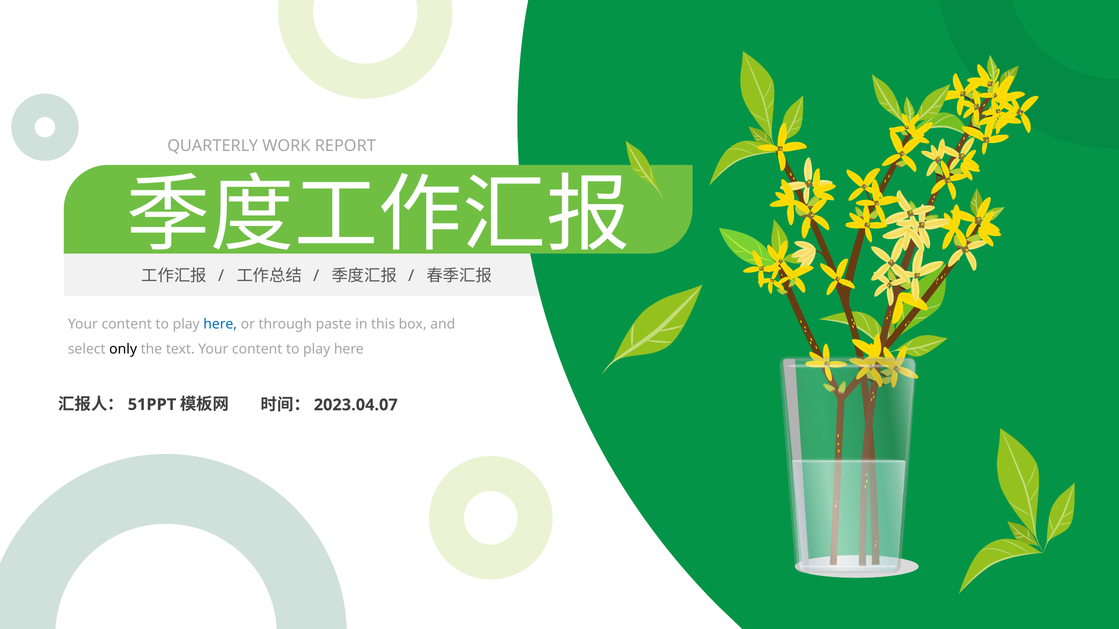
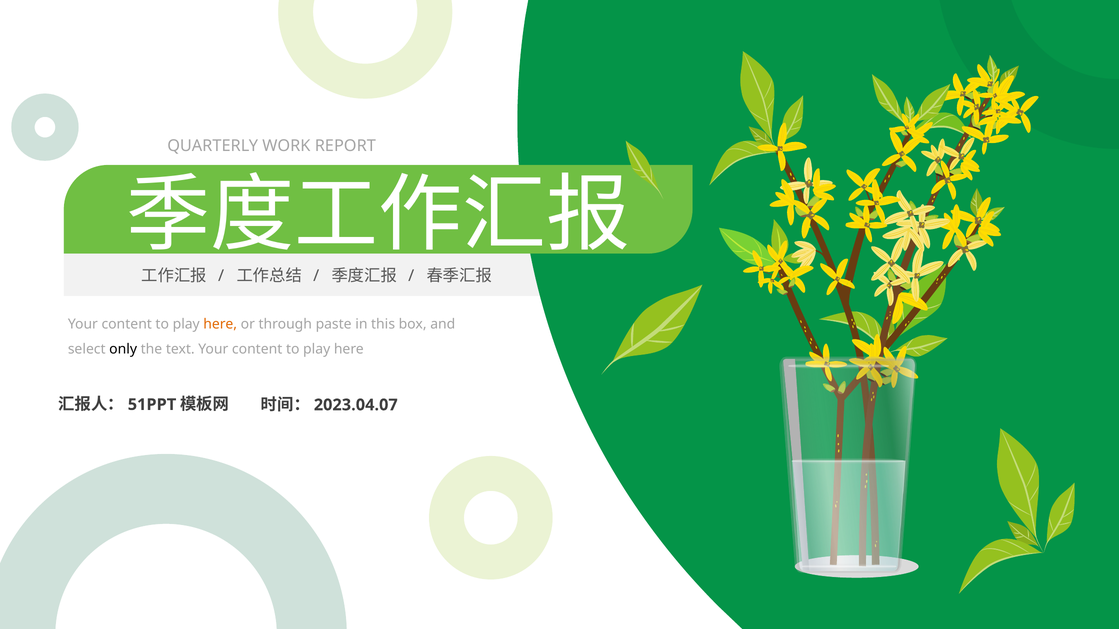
here at (220, 324) colour: blue -> orange
